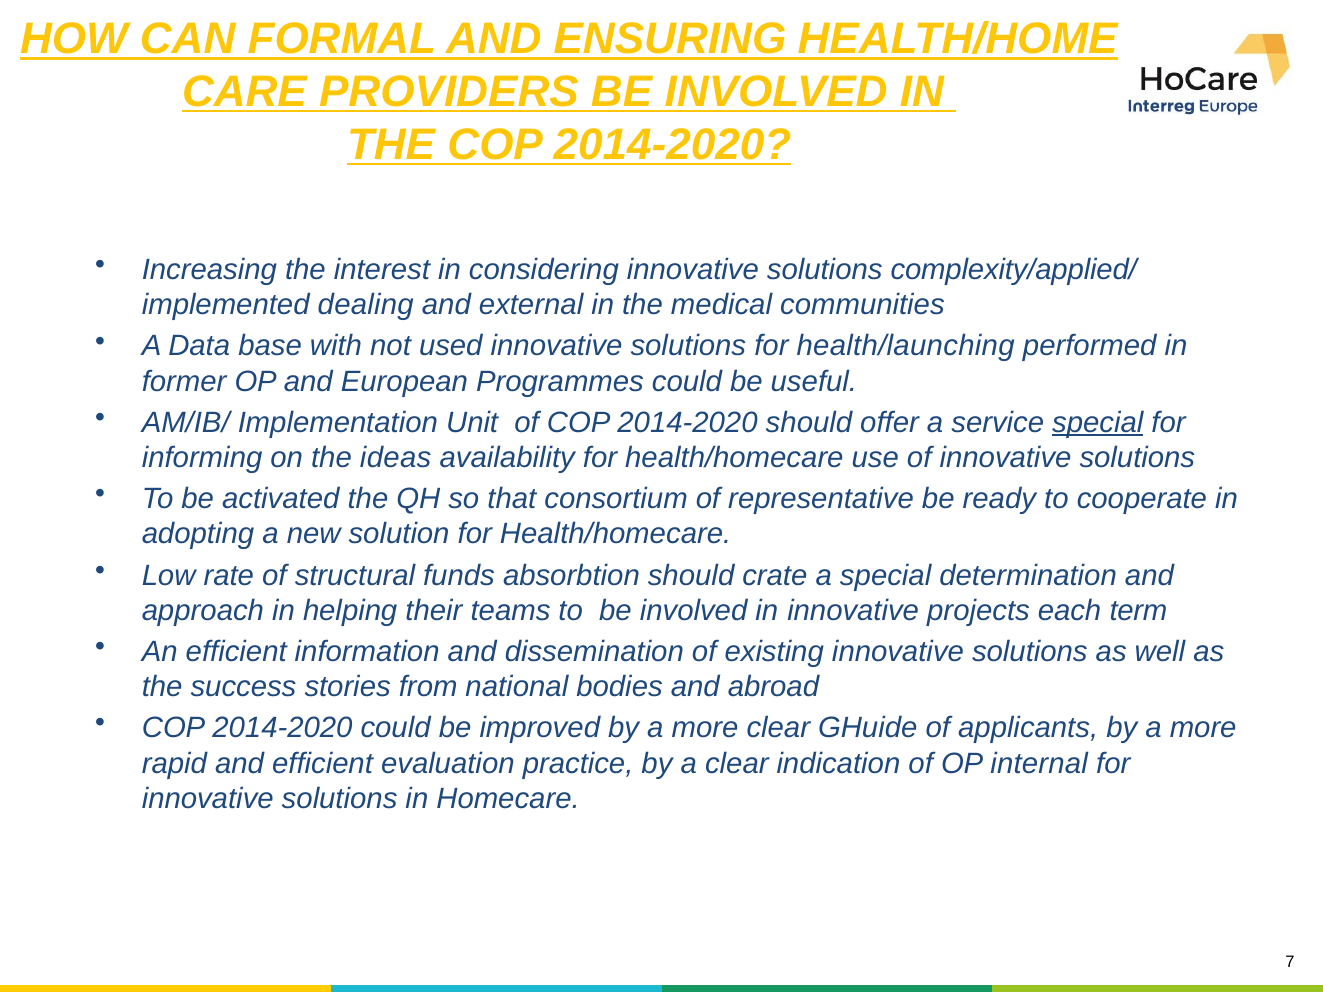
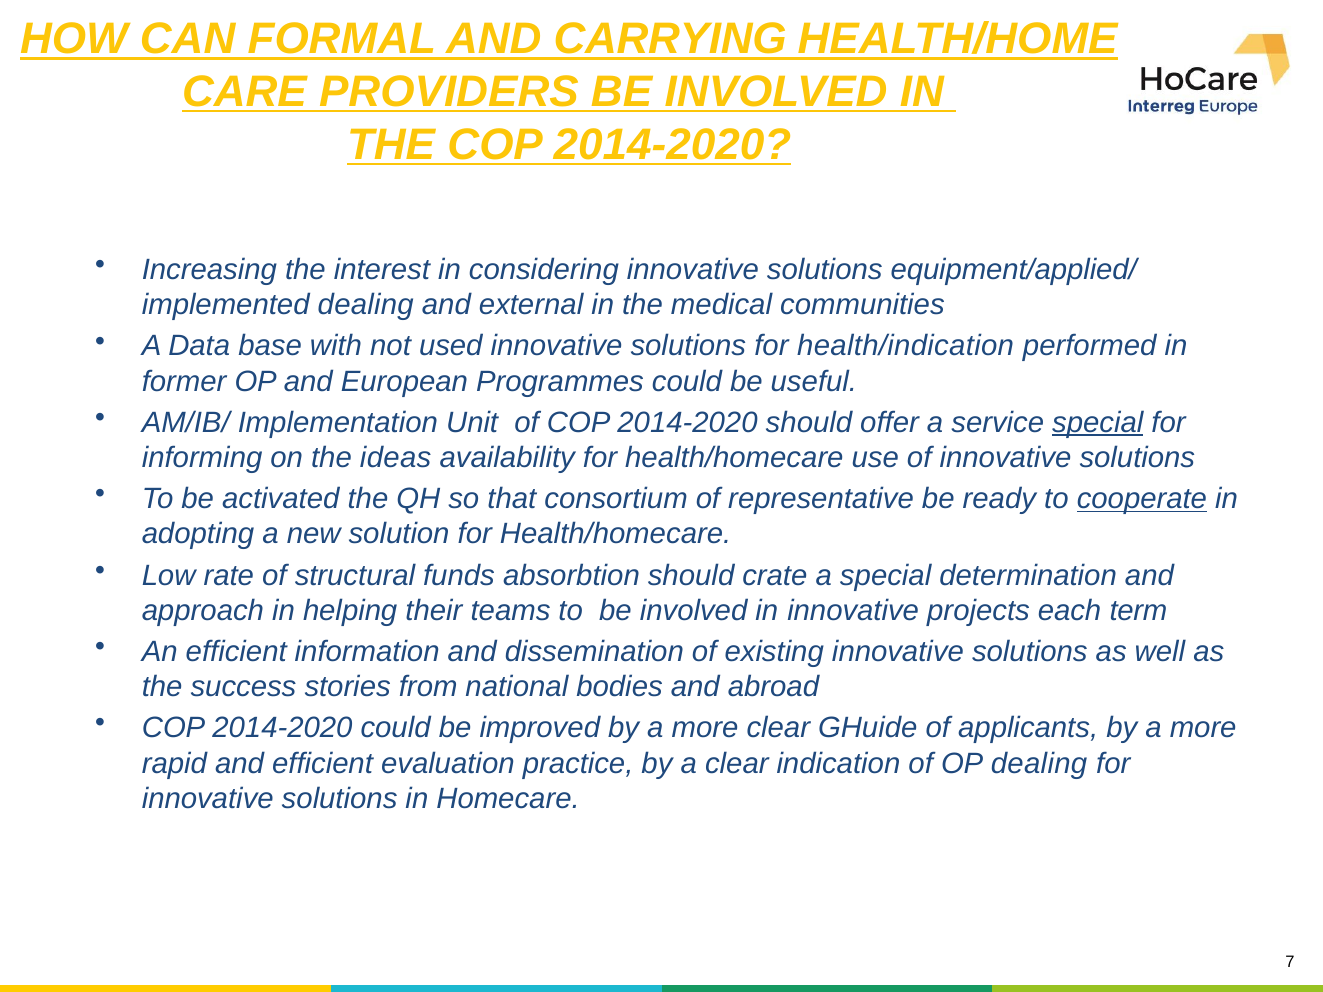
ENSURING: ENSURING -> CARRYING
complexity/applied/: complexity/applied/ -> equipment/applied/
health/launching: health/launching -> health/indication
cooperate underline: none -> present
OP internal: internal -> dealing
